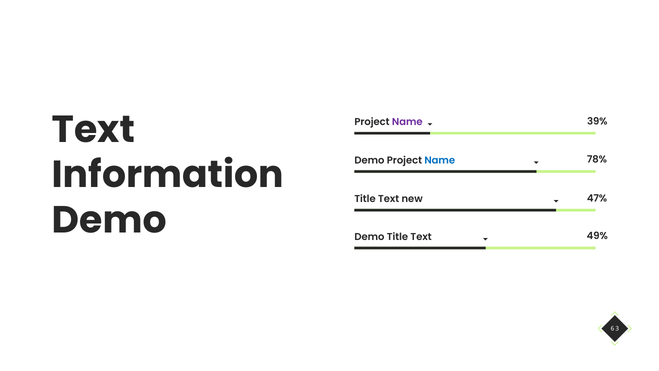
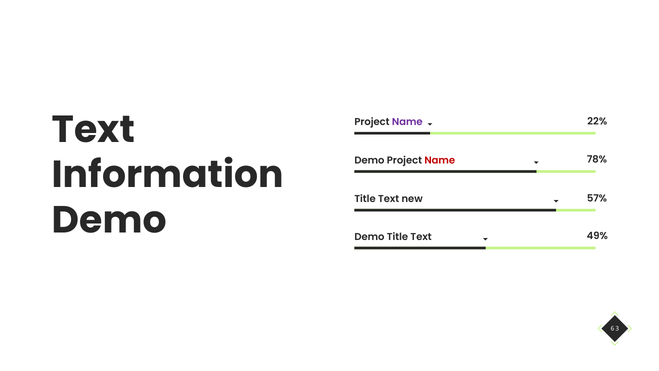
39%: 39% -> 22%
Name at (440, 160) colour: blue -> red
47%: 47% -> 57%
